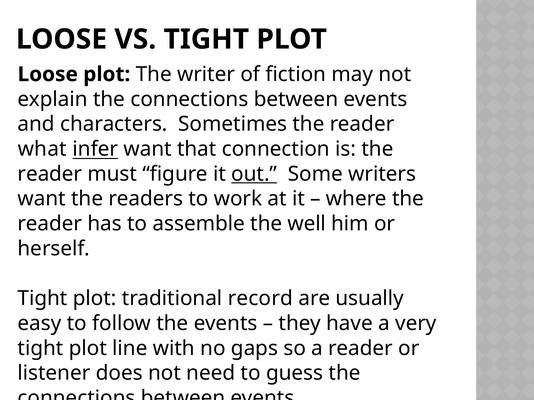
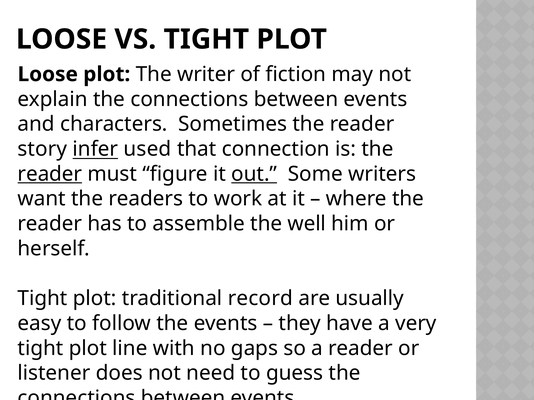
what: what -> story
infer want: want -> used
reader at (50, 174) underline: none -> present
